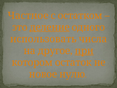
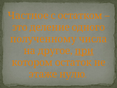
деление underline: present -> none
использовать: использовать -> полученному
новое: новое -> этаже
